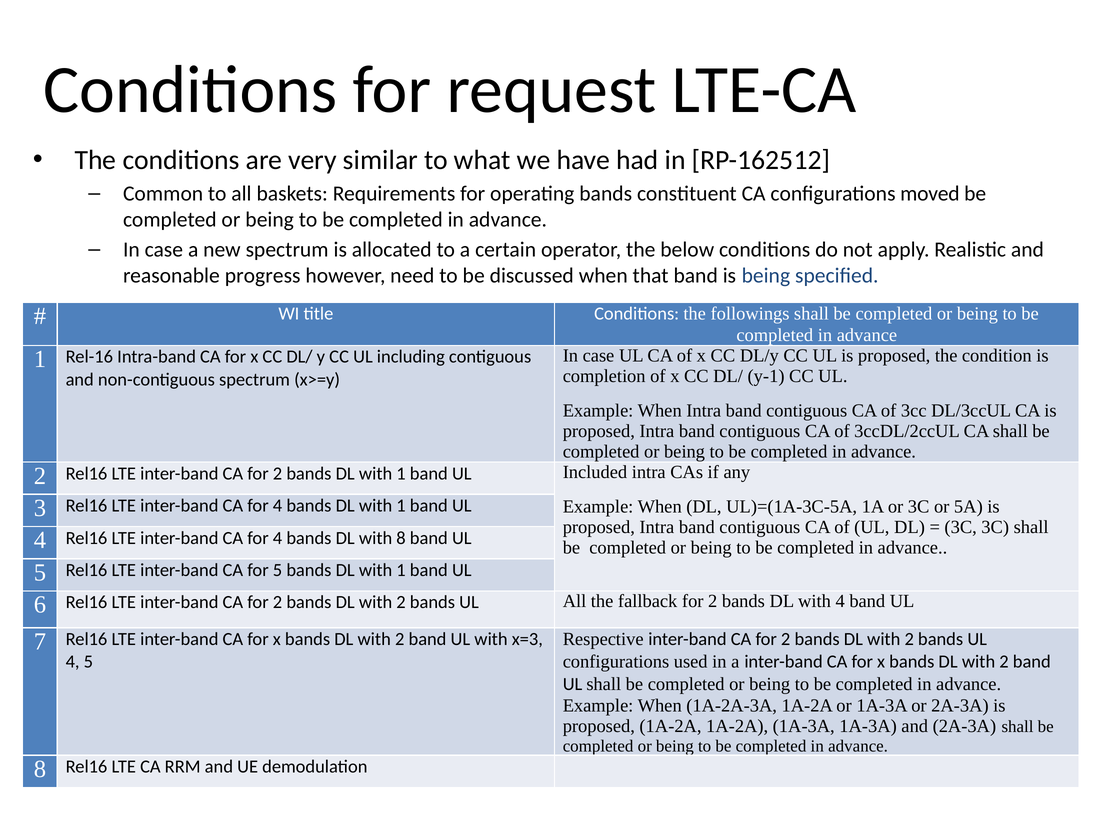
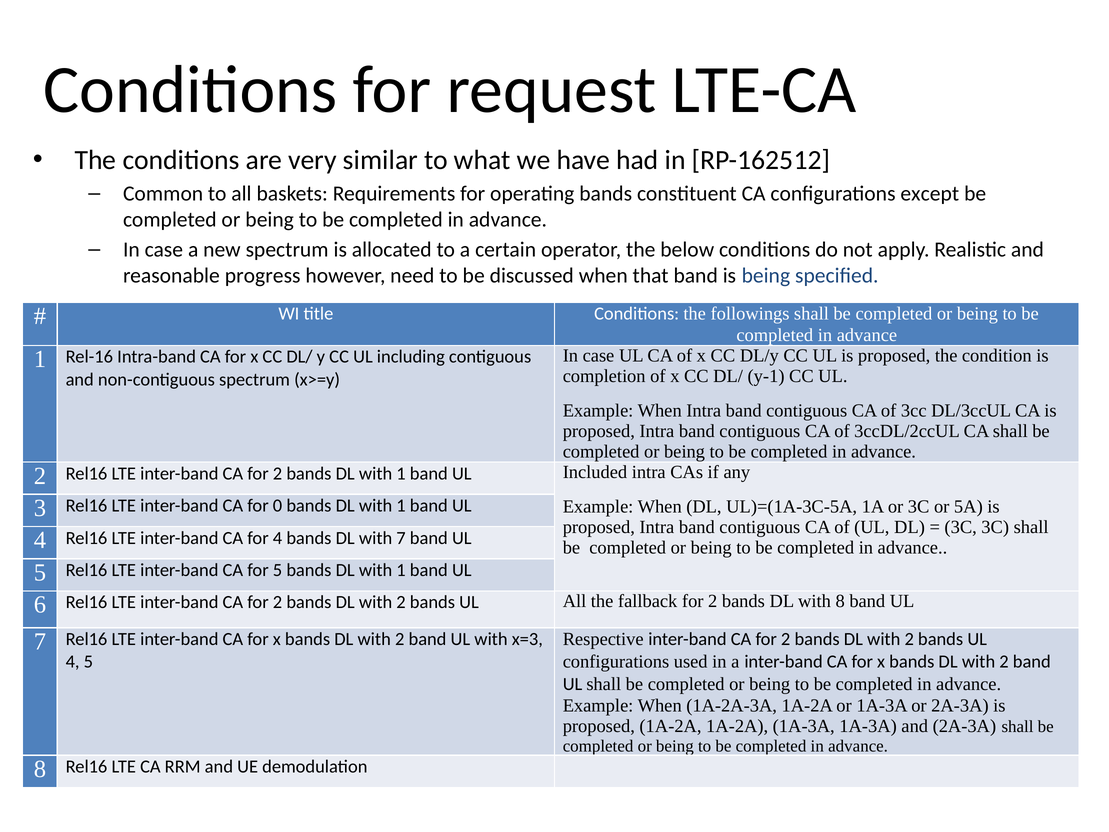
moved: moved -> except
4 at (277, 506): 4 -> 0
with 8: 8 -> 7
with 4: 4 -> 8
